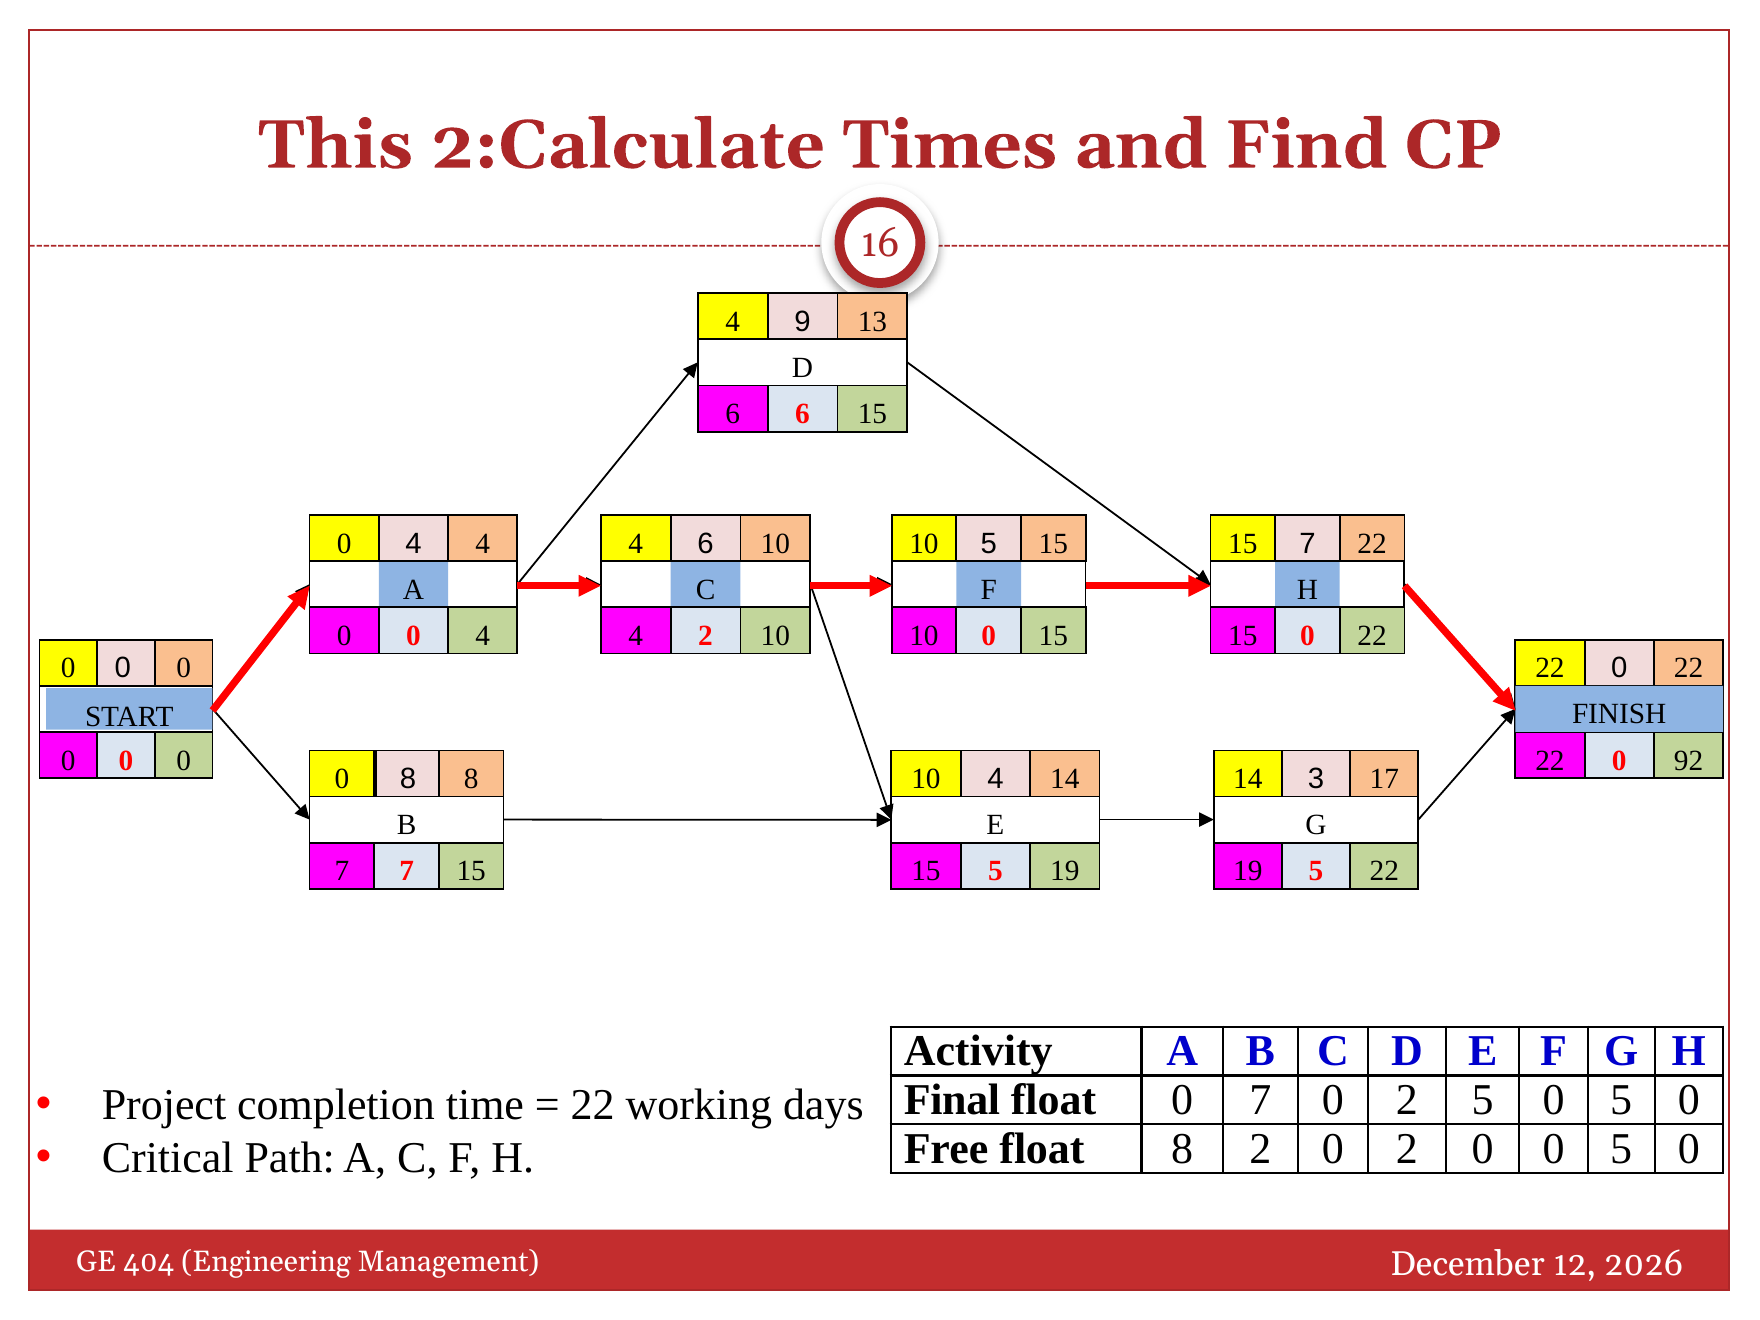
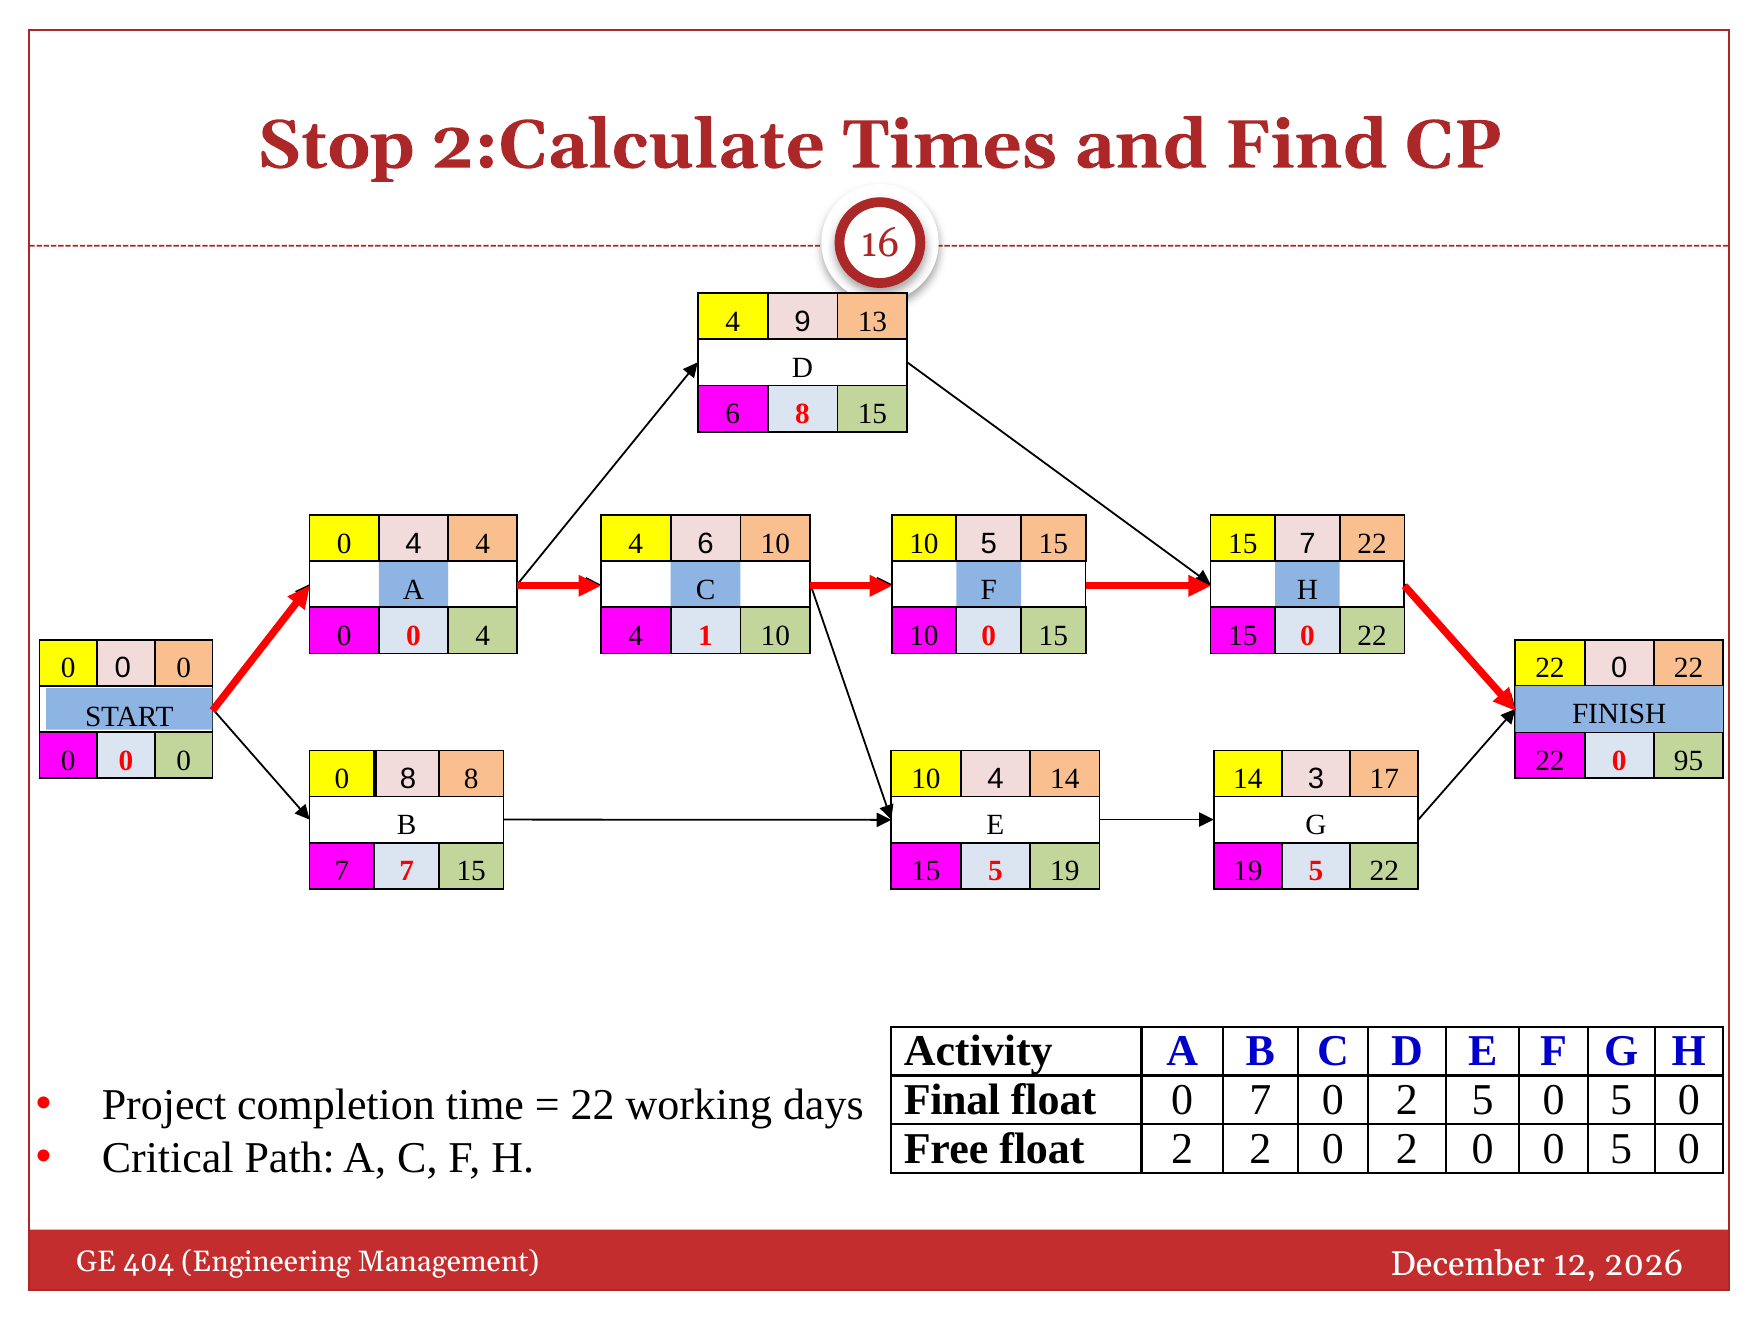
This: This -> Stop
6 6: 6 -> 8
4 2: 2 -> 1
92: 92 -> 95
float 8: 8 -> 2
